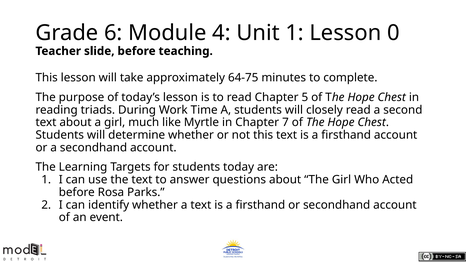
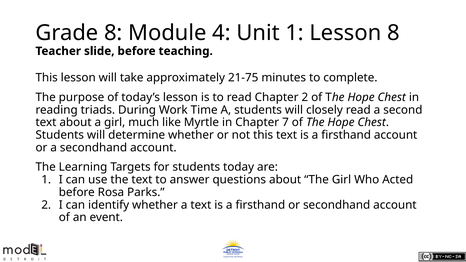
Grade 6: 6 -> 8
Lesson 0: 0 -> 8
64-75: 64-75 -> 21-75
Chapter 5: 5 -> 2
